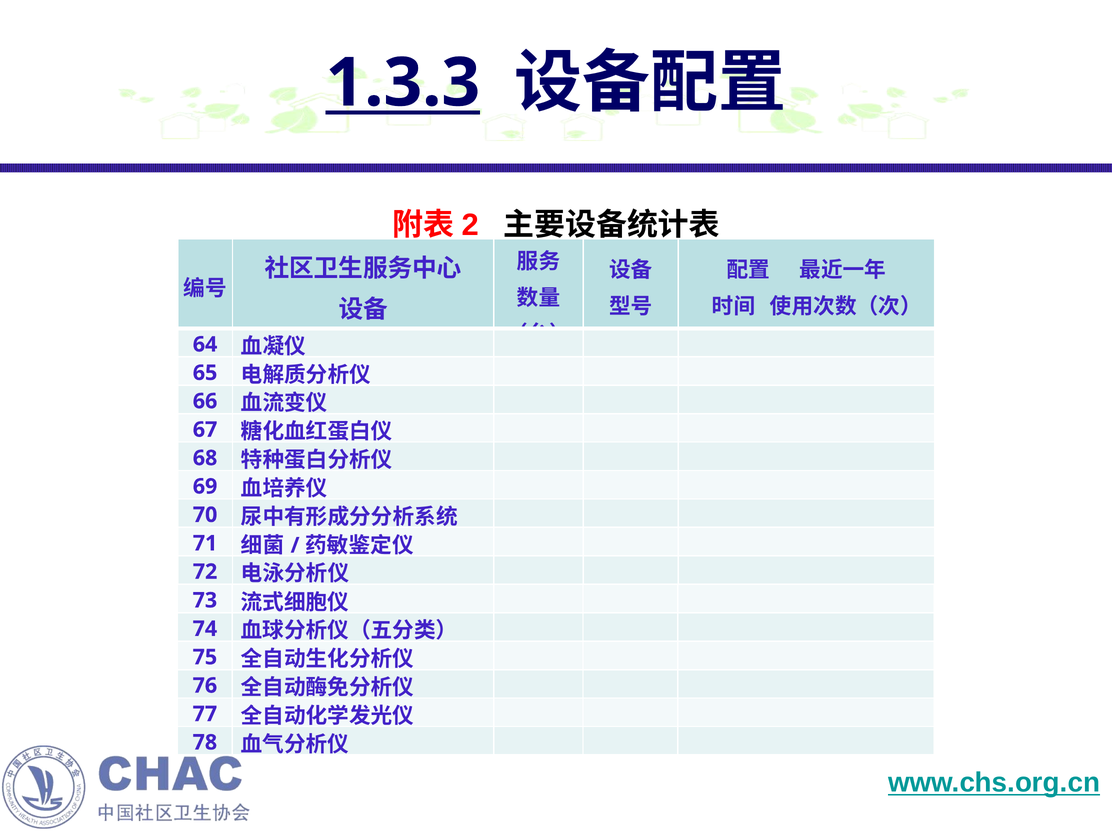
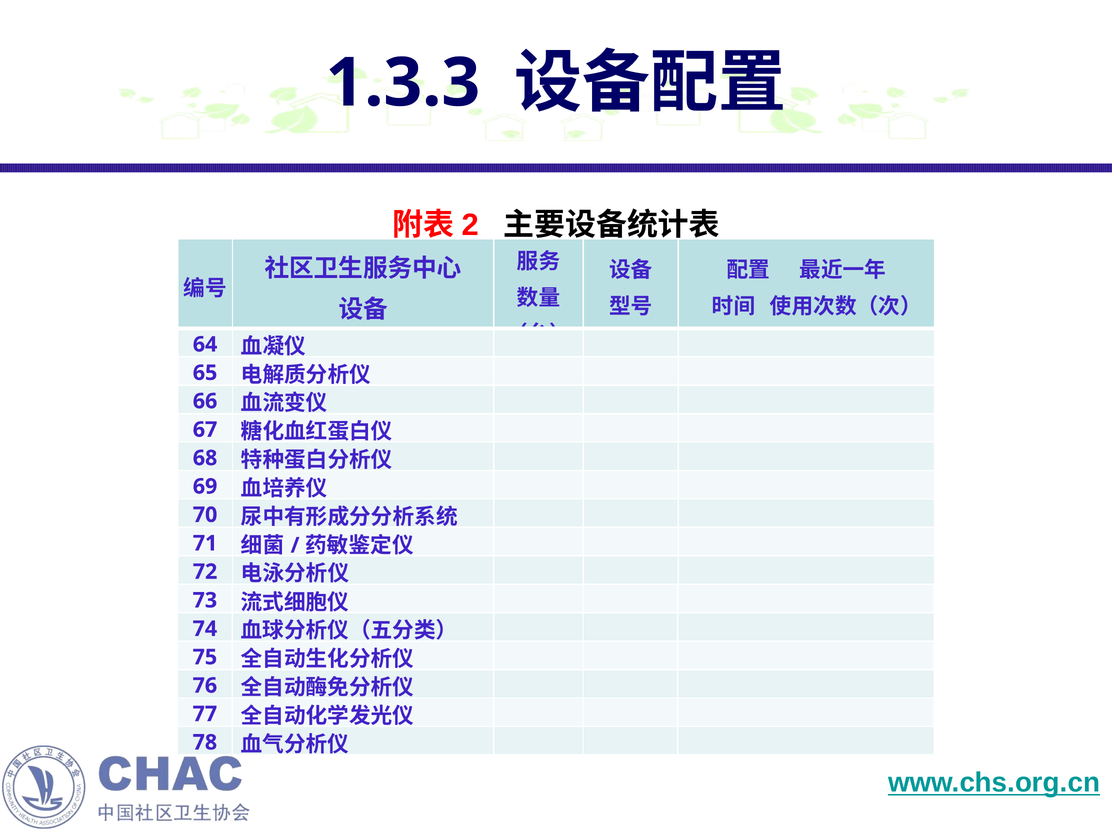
1.3.3 underline: present -> none
